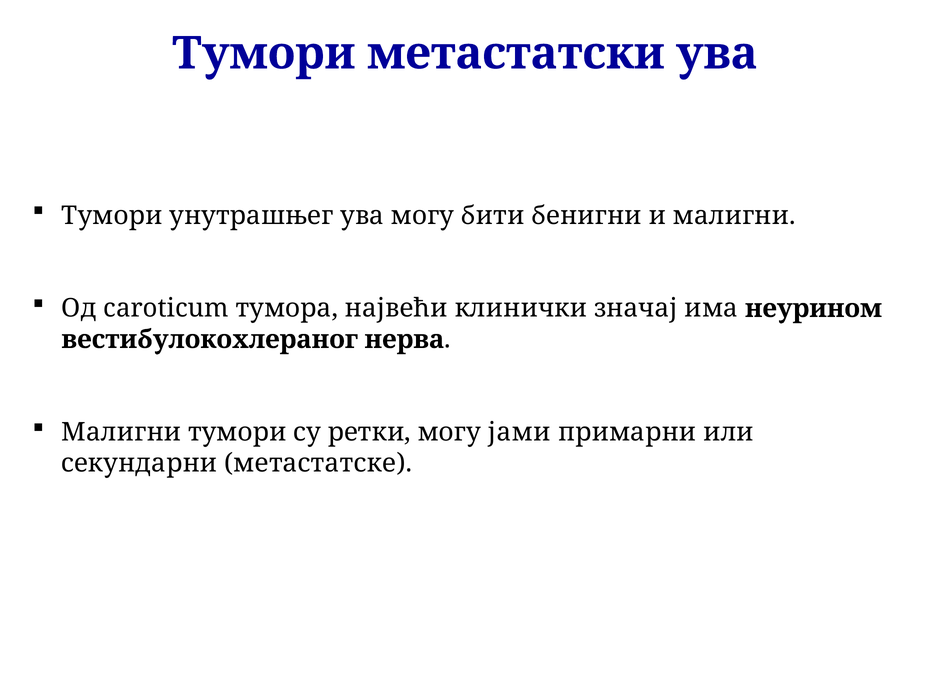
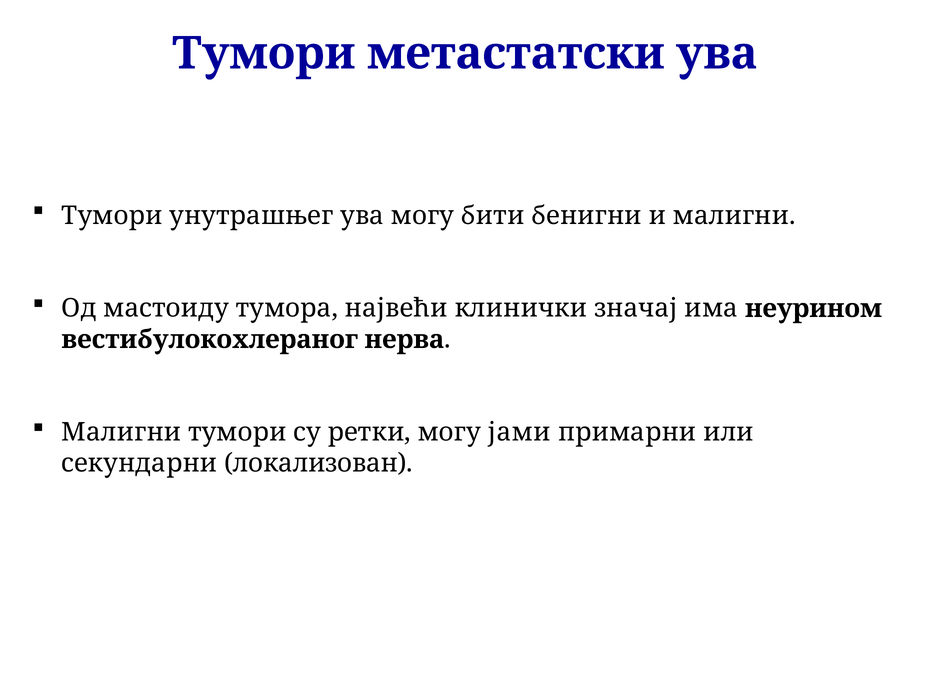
caroticum: caroticum -> мастоиду
метастатске: метастатске -> локализован
